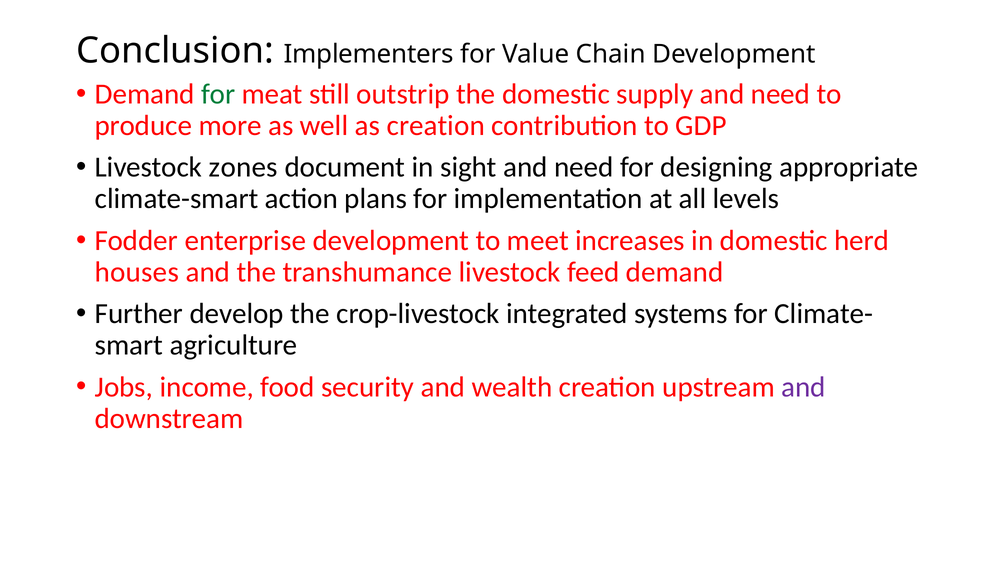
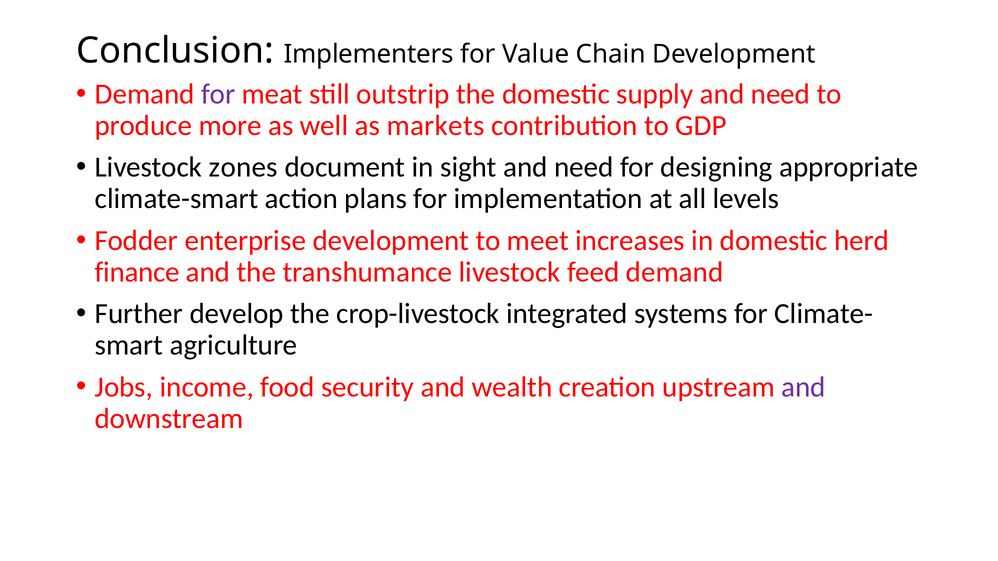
for at (218, 94) colour: green -> purple
as creation: creation -> markets
houses: houses -> finance
